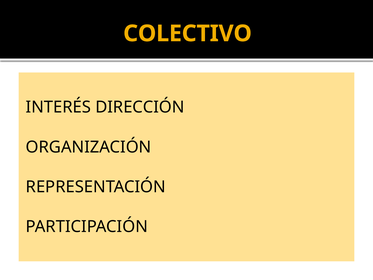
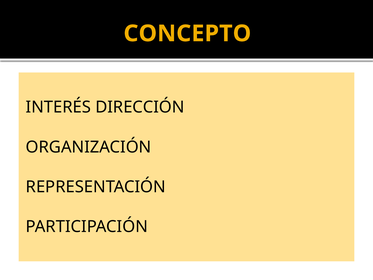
COLECTIVO: COLECTIVO -> CONCEPTO
